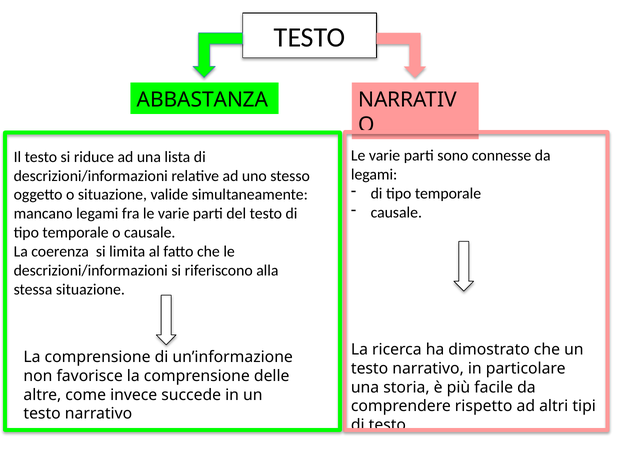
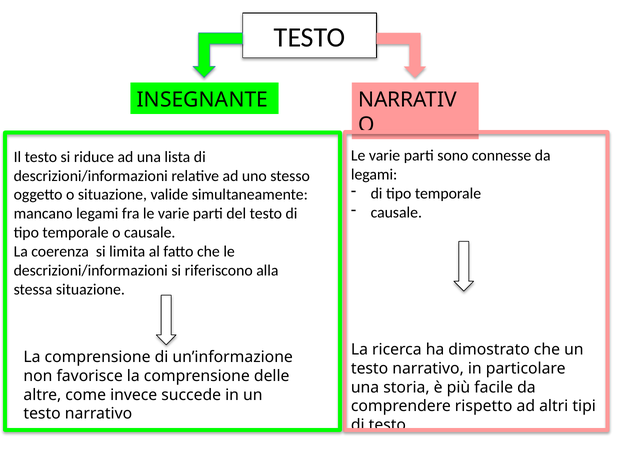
ABBASTANZA: ABBASTANZA -> INSEGNANTE
